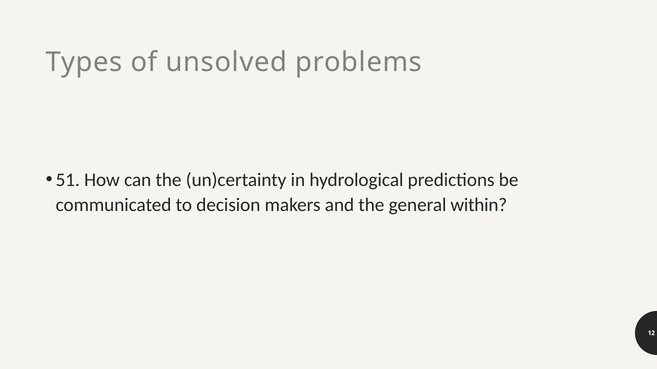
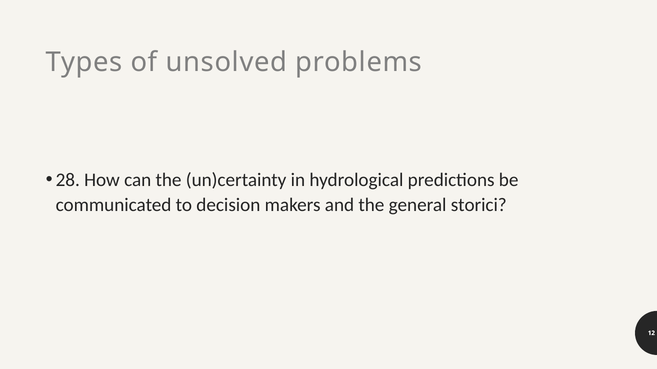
51: 51 -> 28
within: within -> storici
